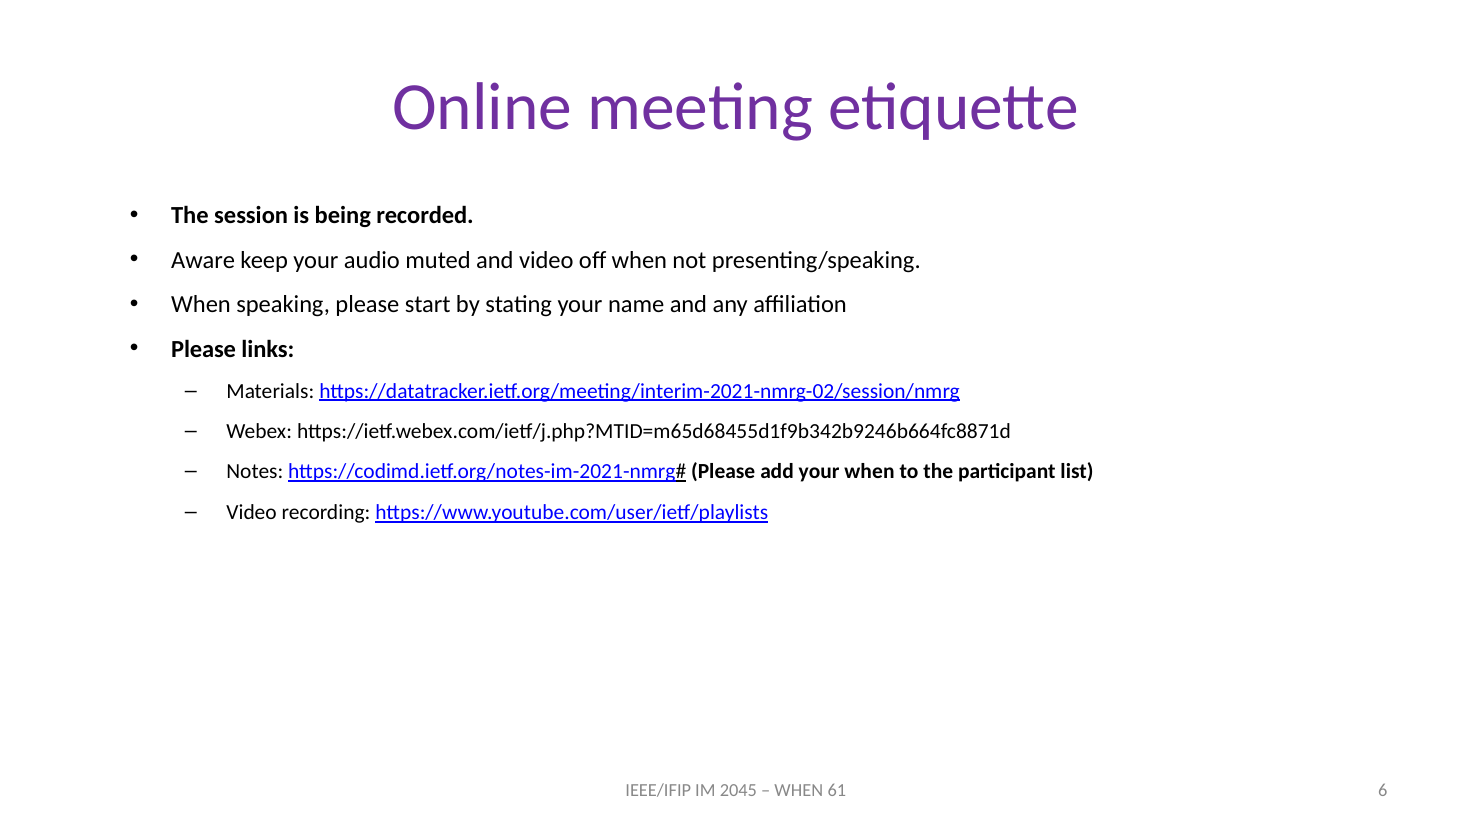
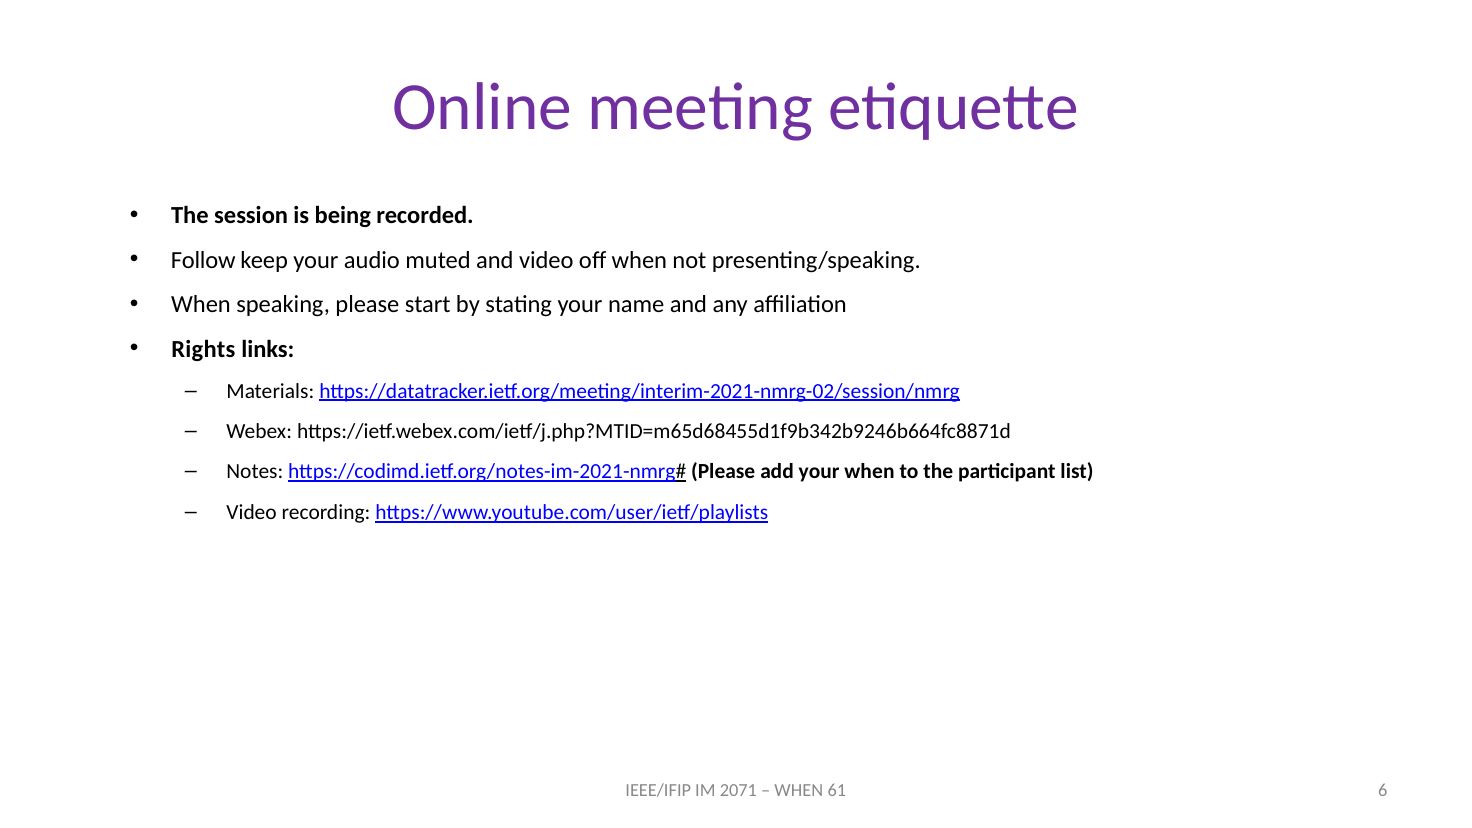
Aware: Aware -> Follow
Please at (204, 349): Please -> Rights
2045: 2045 -> 2071
